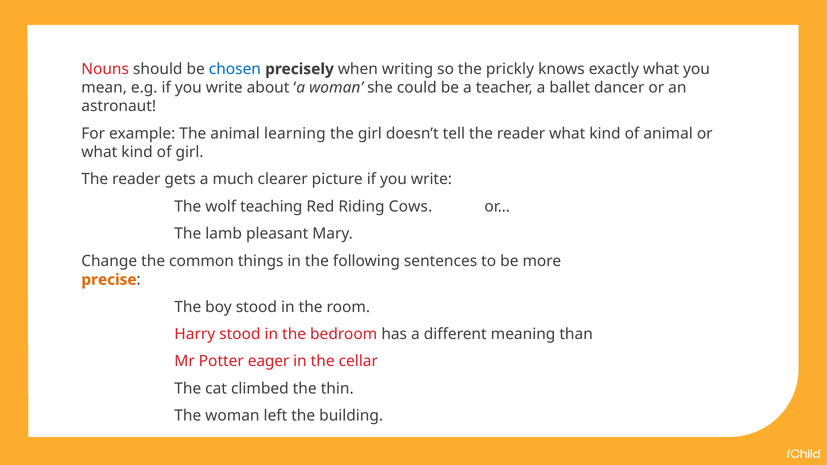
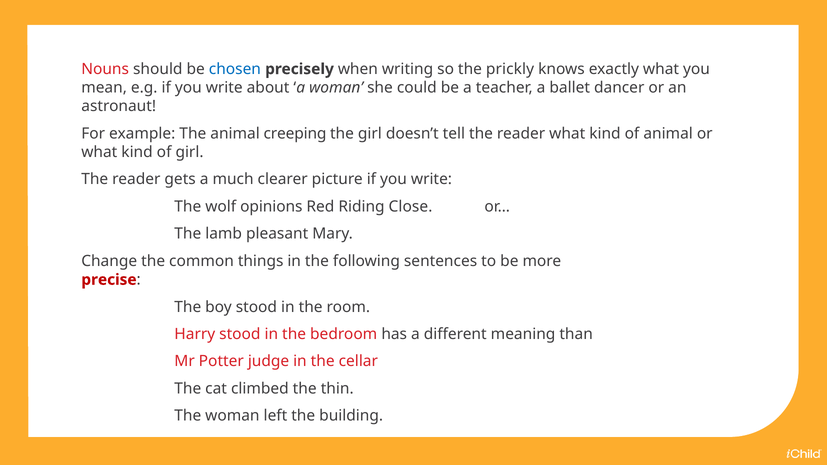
learning: learning -> creeping
teaching: teaching -> opinions
Cows: Cows -> Close
precise colour: orange -> red
eager: eager -> judge
